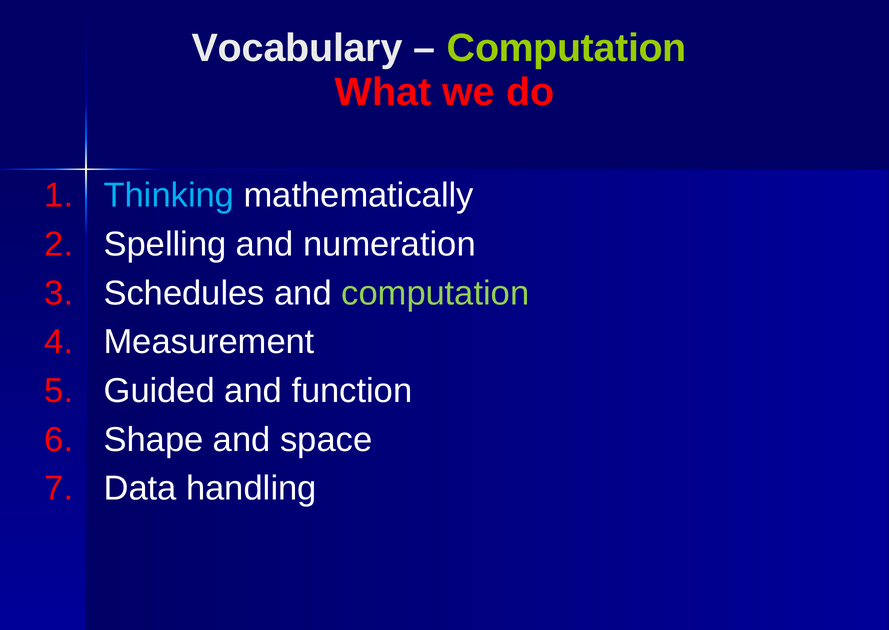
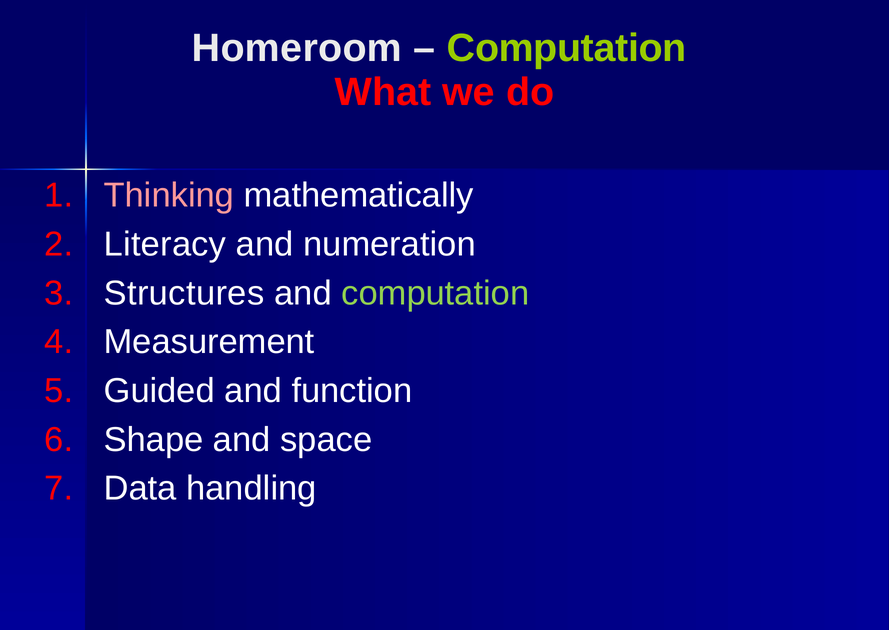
Vocabulary: Vocabulary -> Homeroom
Thinking colour: light blue -> pink
Spelling: Spelling -> Literacy
Schedules: Schedules -> Structures
